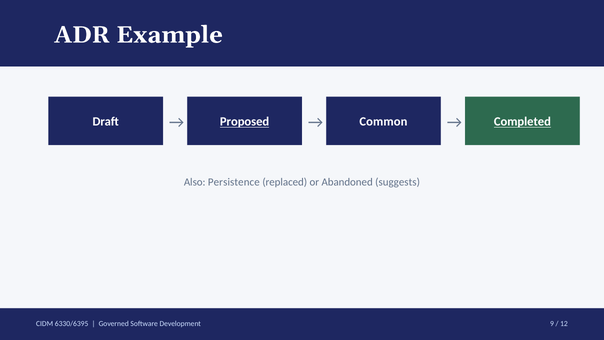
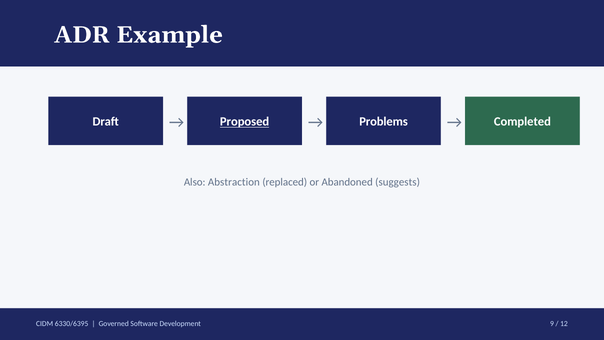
Common: Common -> Problems
Completed underline: present -> none
Persistence: Persistence -> Abstraction
